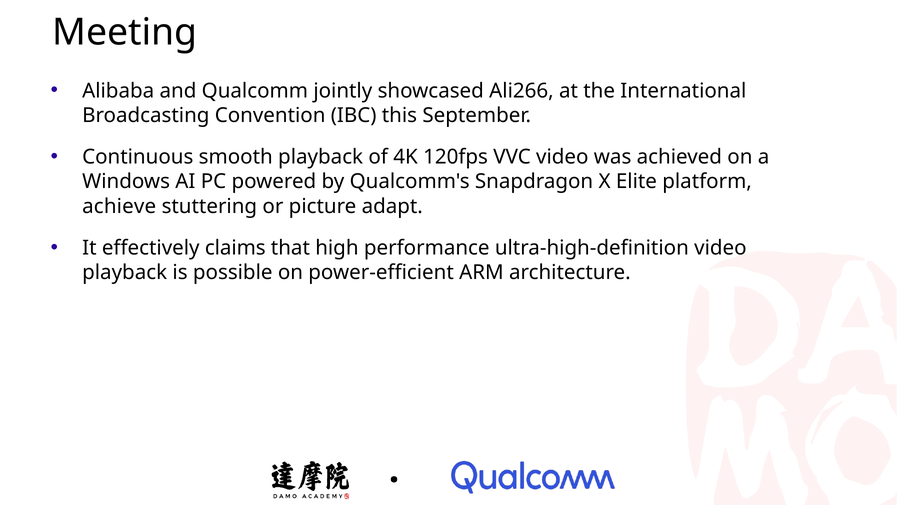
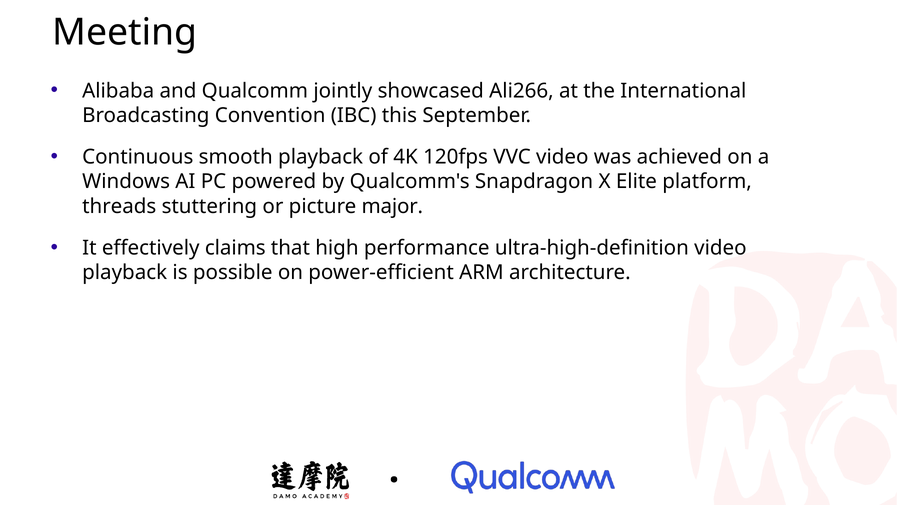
achieve: achieve -> threads
adapt: adapt -> major
